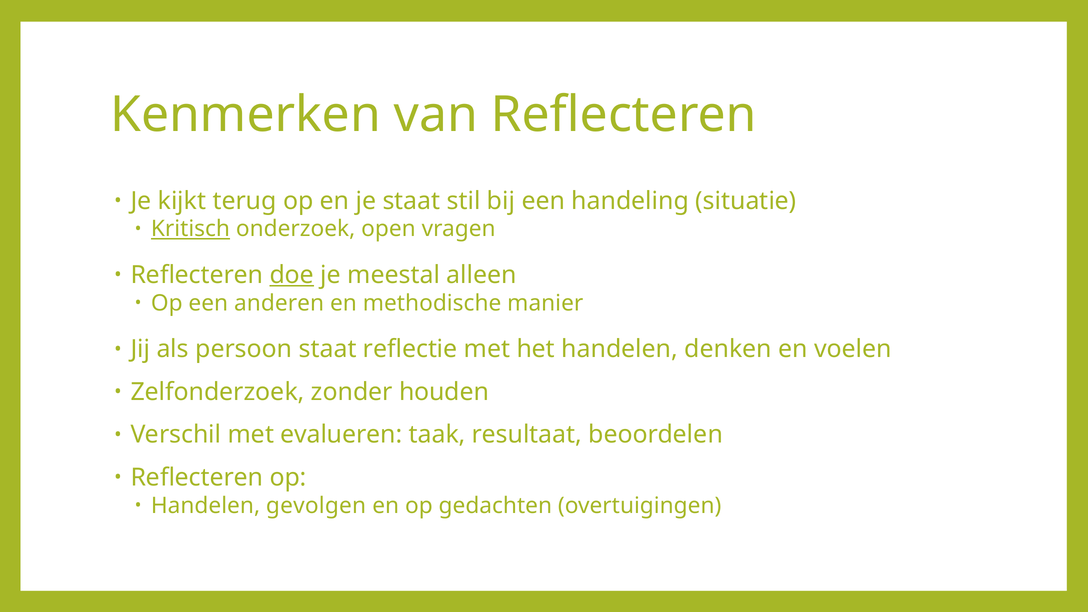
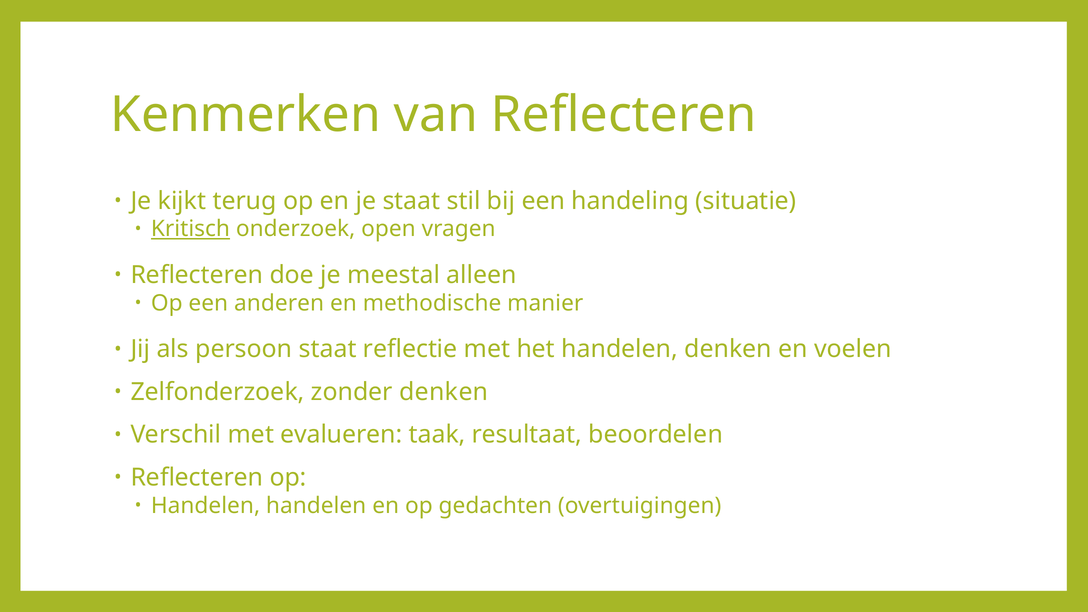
doe underline: present -> none
zonder houden: houden -> denken
Handelen gevolgen: gevolgen -> handelen
